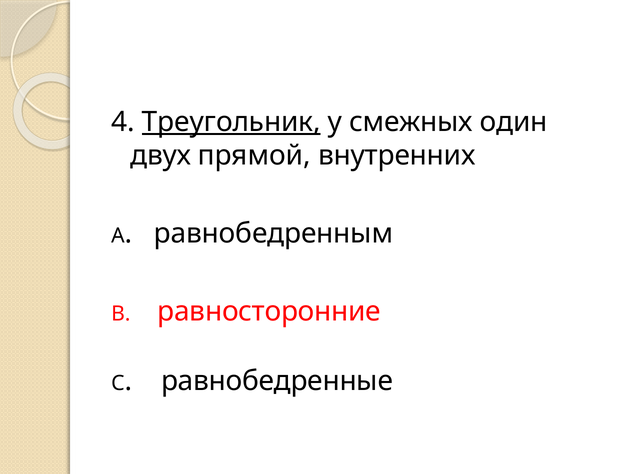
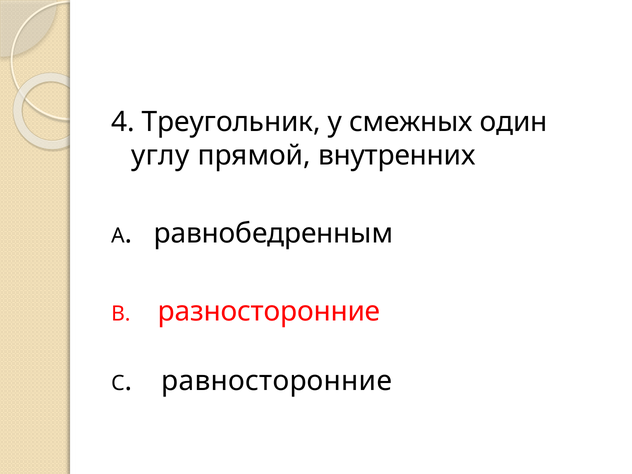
Треугольник underline: present -> none
двух: двух -> углу
равносторонние: равносторонние -> разносторонние
равнобедренные: равнобедренные -> равносторонние
